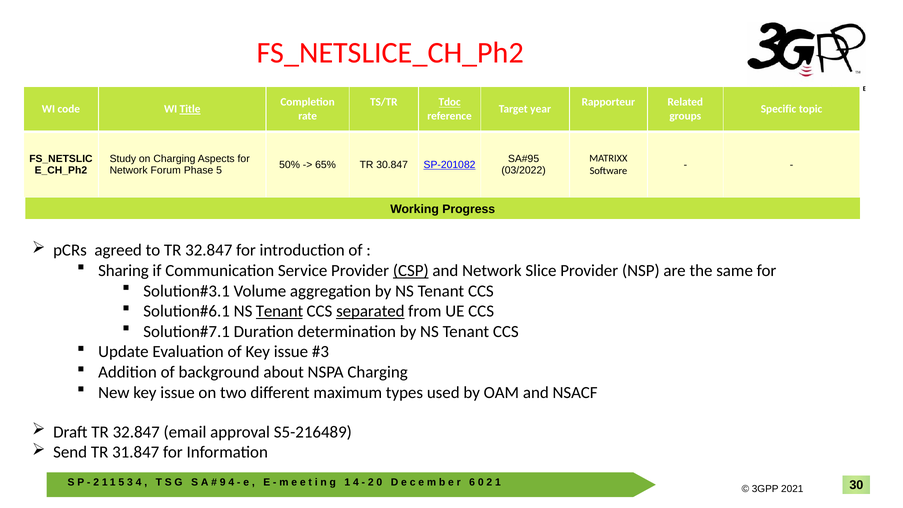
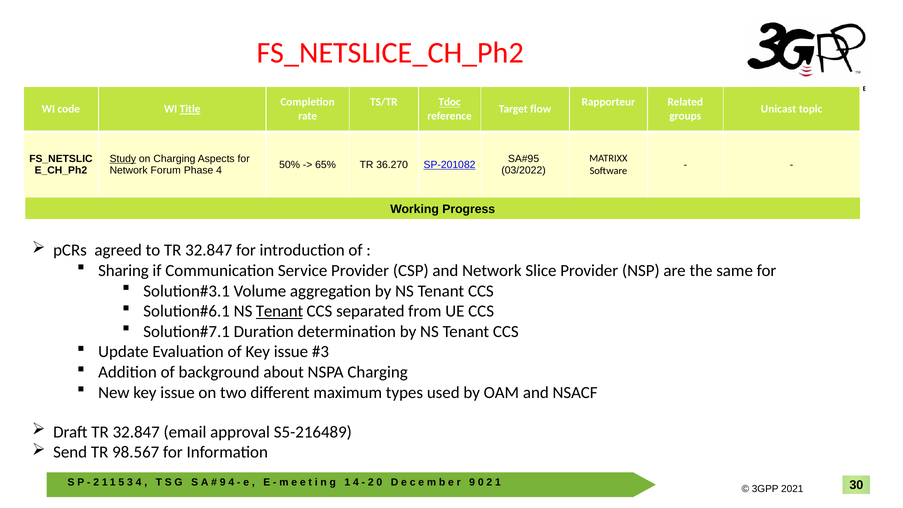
year: year -> flow
Specific: Specific -> Unicast
Study underline: none -> present
30.847: 30.847 -> 36.270
Phase 5: 5 -> 4
CSP underline: present -> none
separated underline: present -> none
31.847: 31.847 -> 98.567
6 at (472, 482): 6 -> 9
